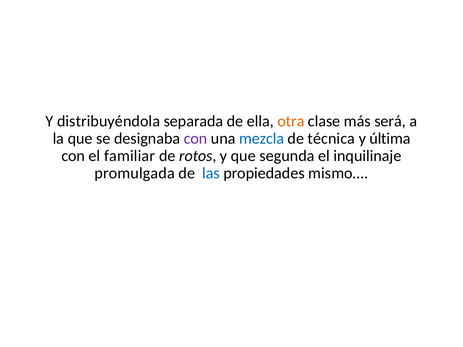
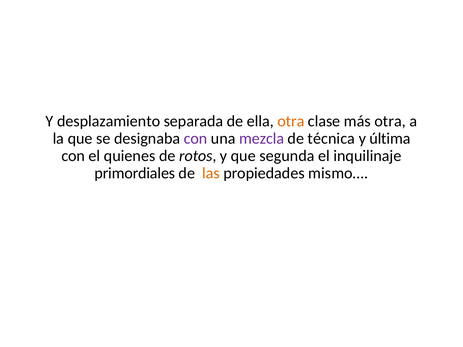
distribuyéndola: distribuyéndola -> desplazamiento
más será: será -> otra
mezcla colour: blue -> purple
familiar: familiar -> quienes
promulgada: promulgada -> primordiales
las colour: blue -> orange
